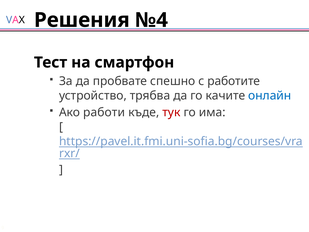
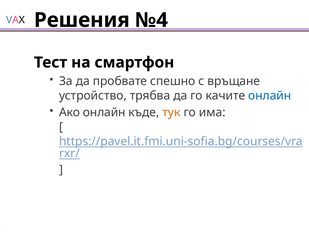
работите: работите -> връщане
Ако работи: работи -> онлайн
тук colour: red -> orange
